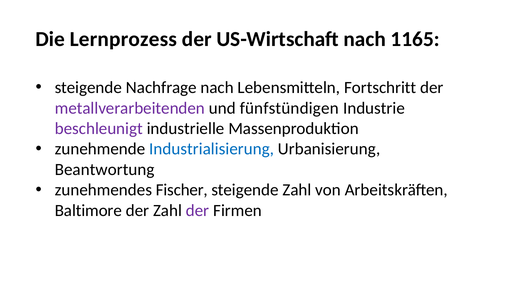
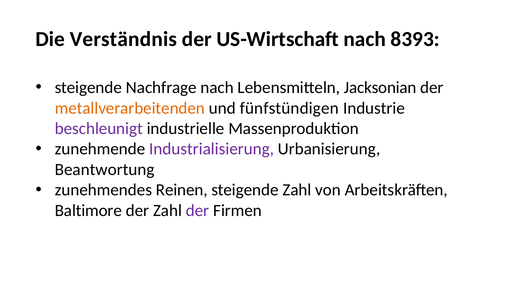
Lernprozess: Lernprozess -> Verständnis
1165: 1165 -> 8393
Fortschritt: Fortschritt -> Jacksonian
metallverarbeitenden colour: purple -> orange
Industrialisierung colour: blue -> purple
Fischer: Fischer -> Reinen
